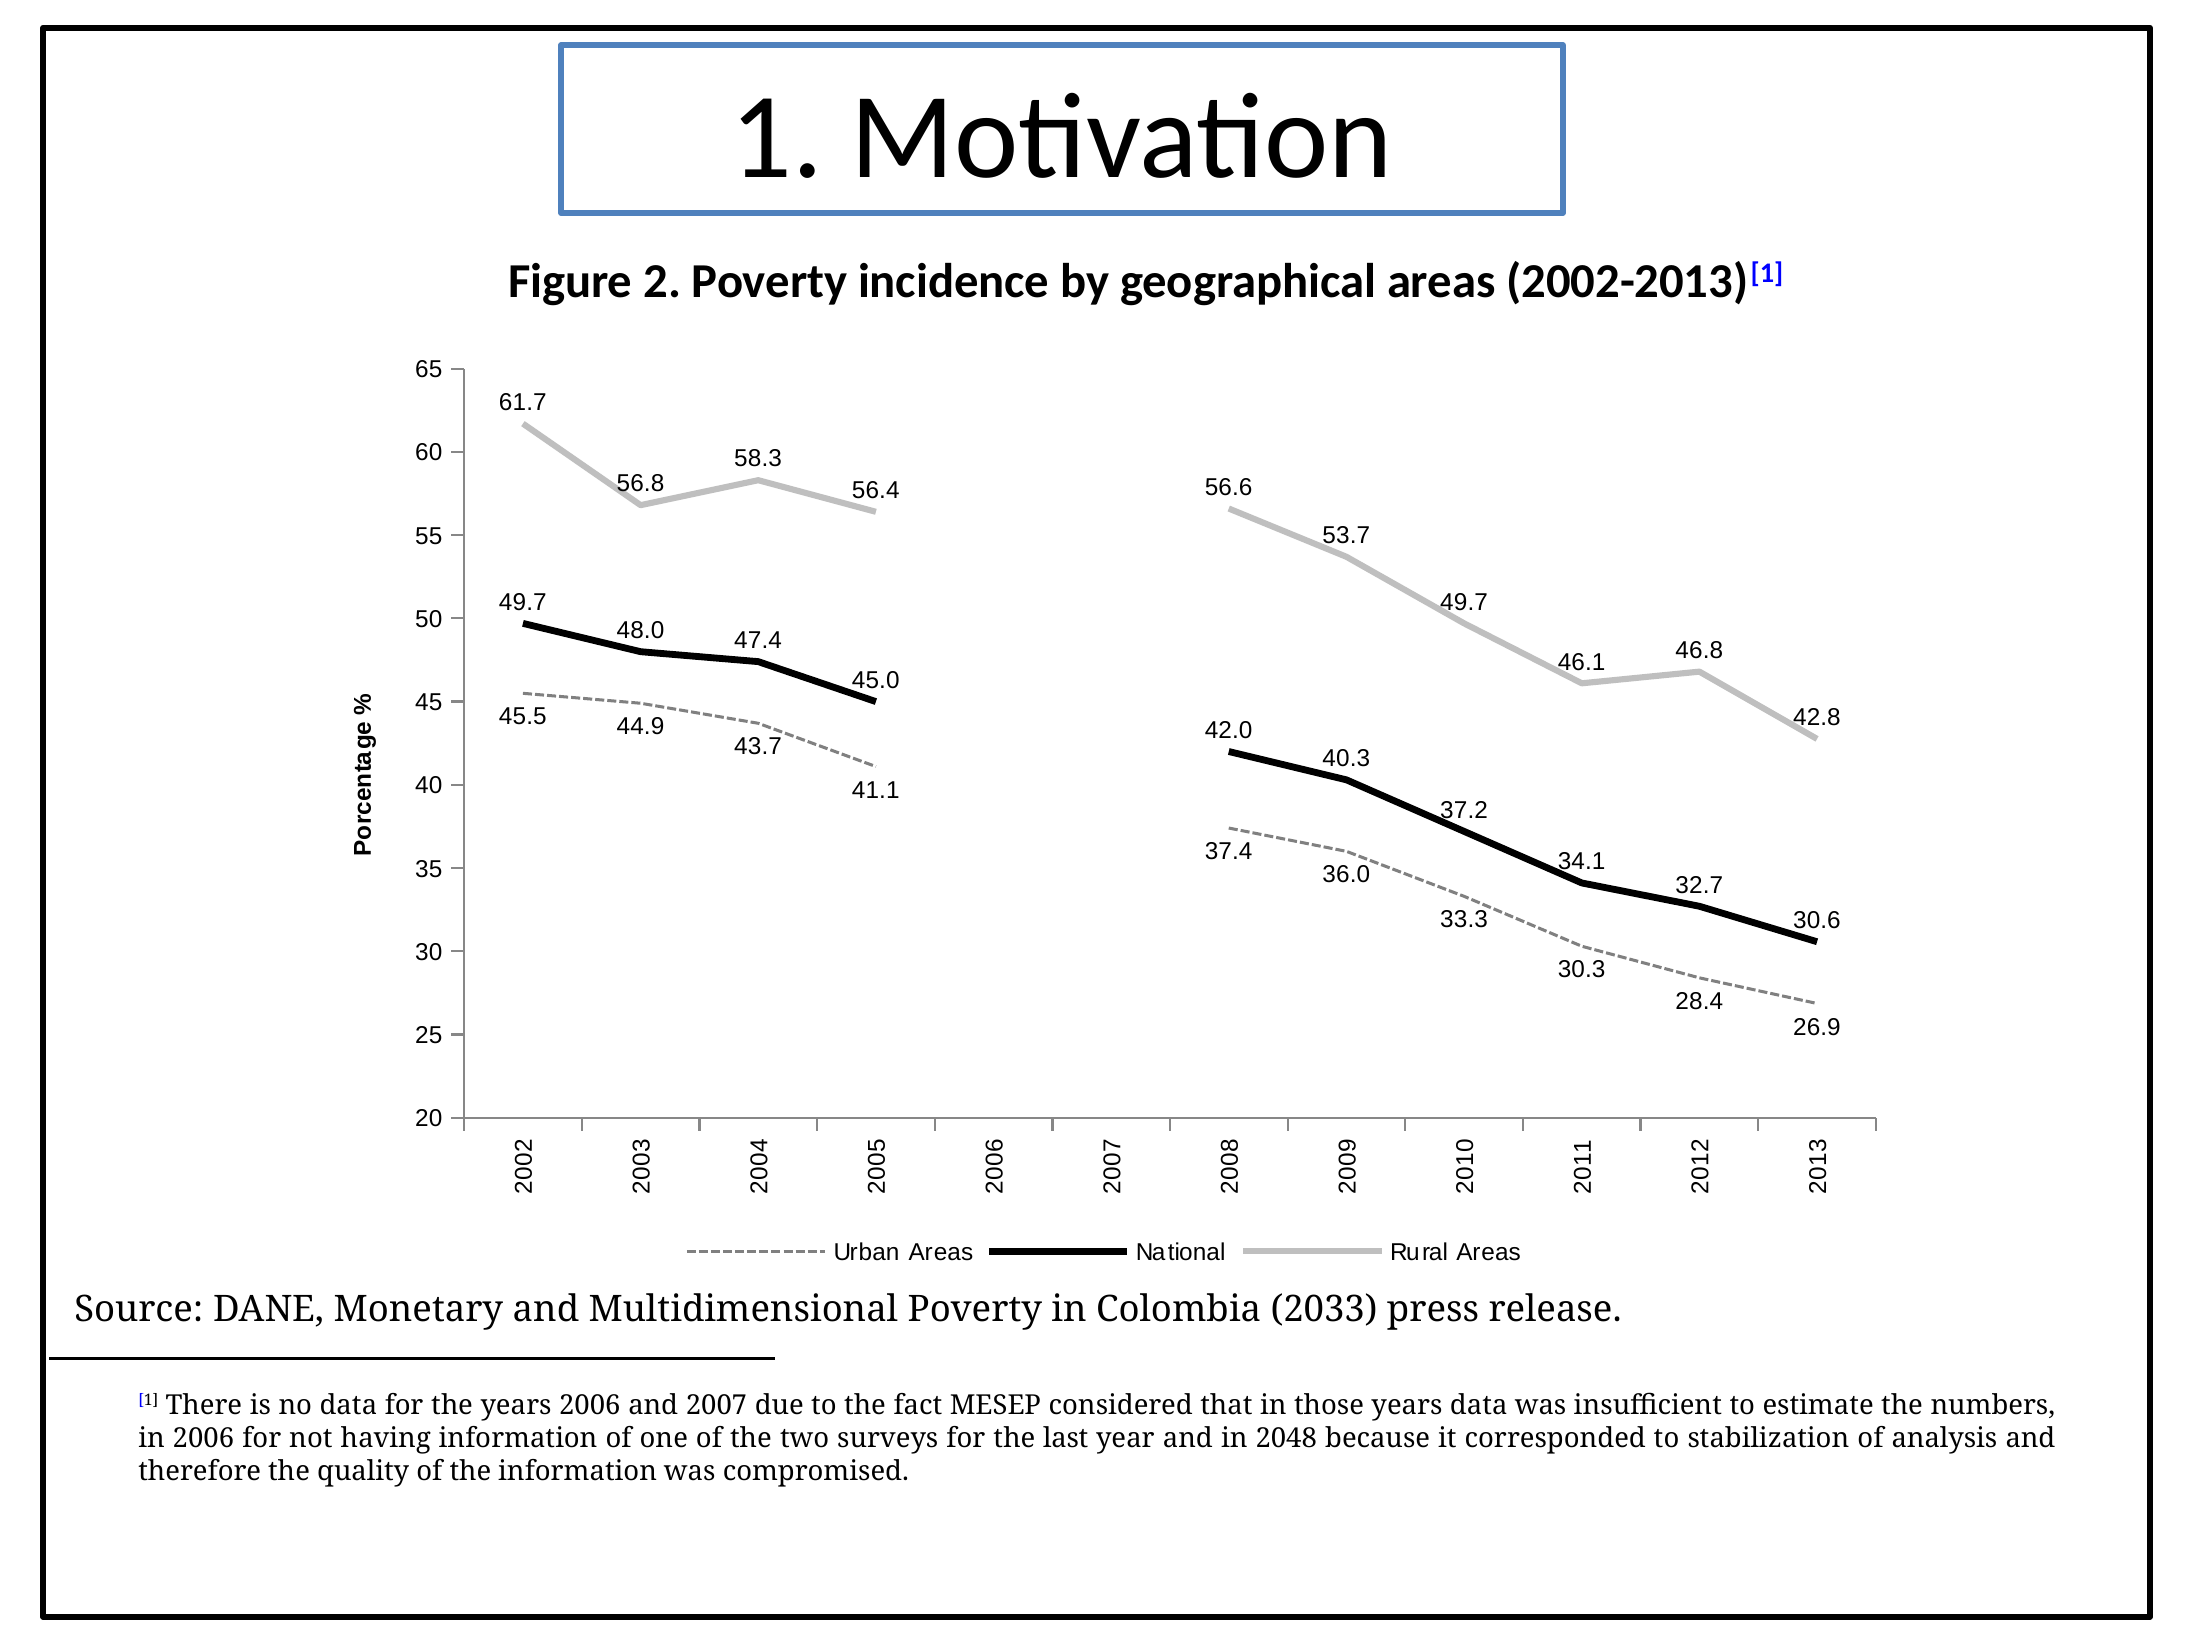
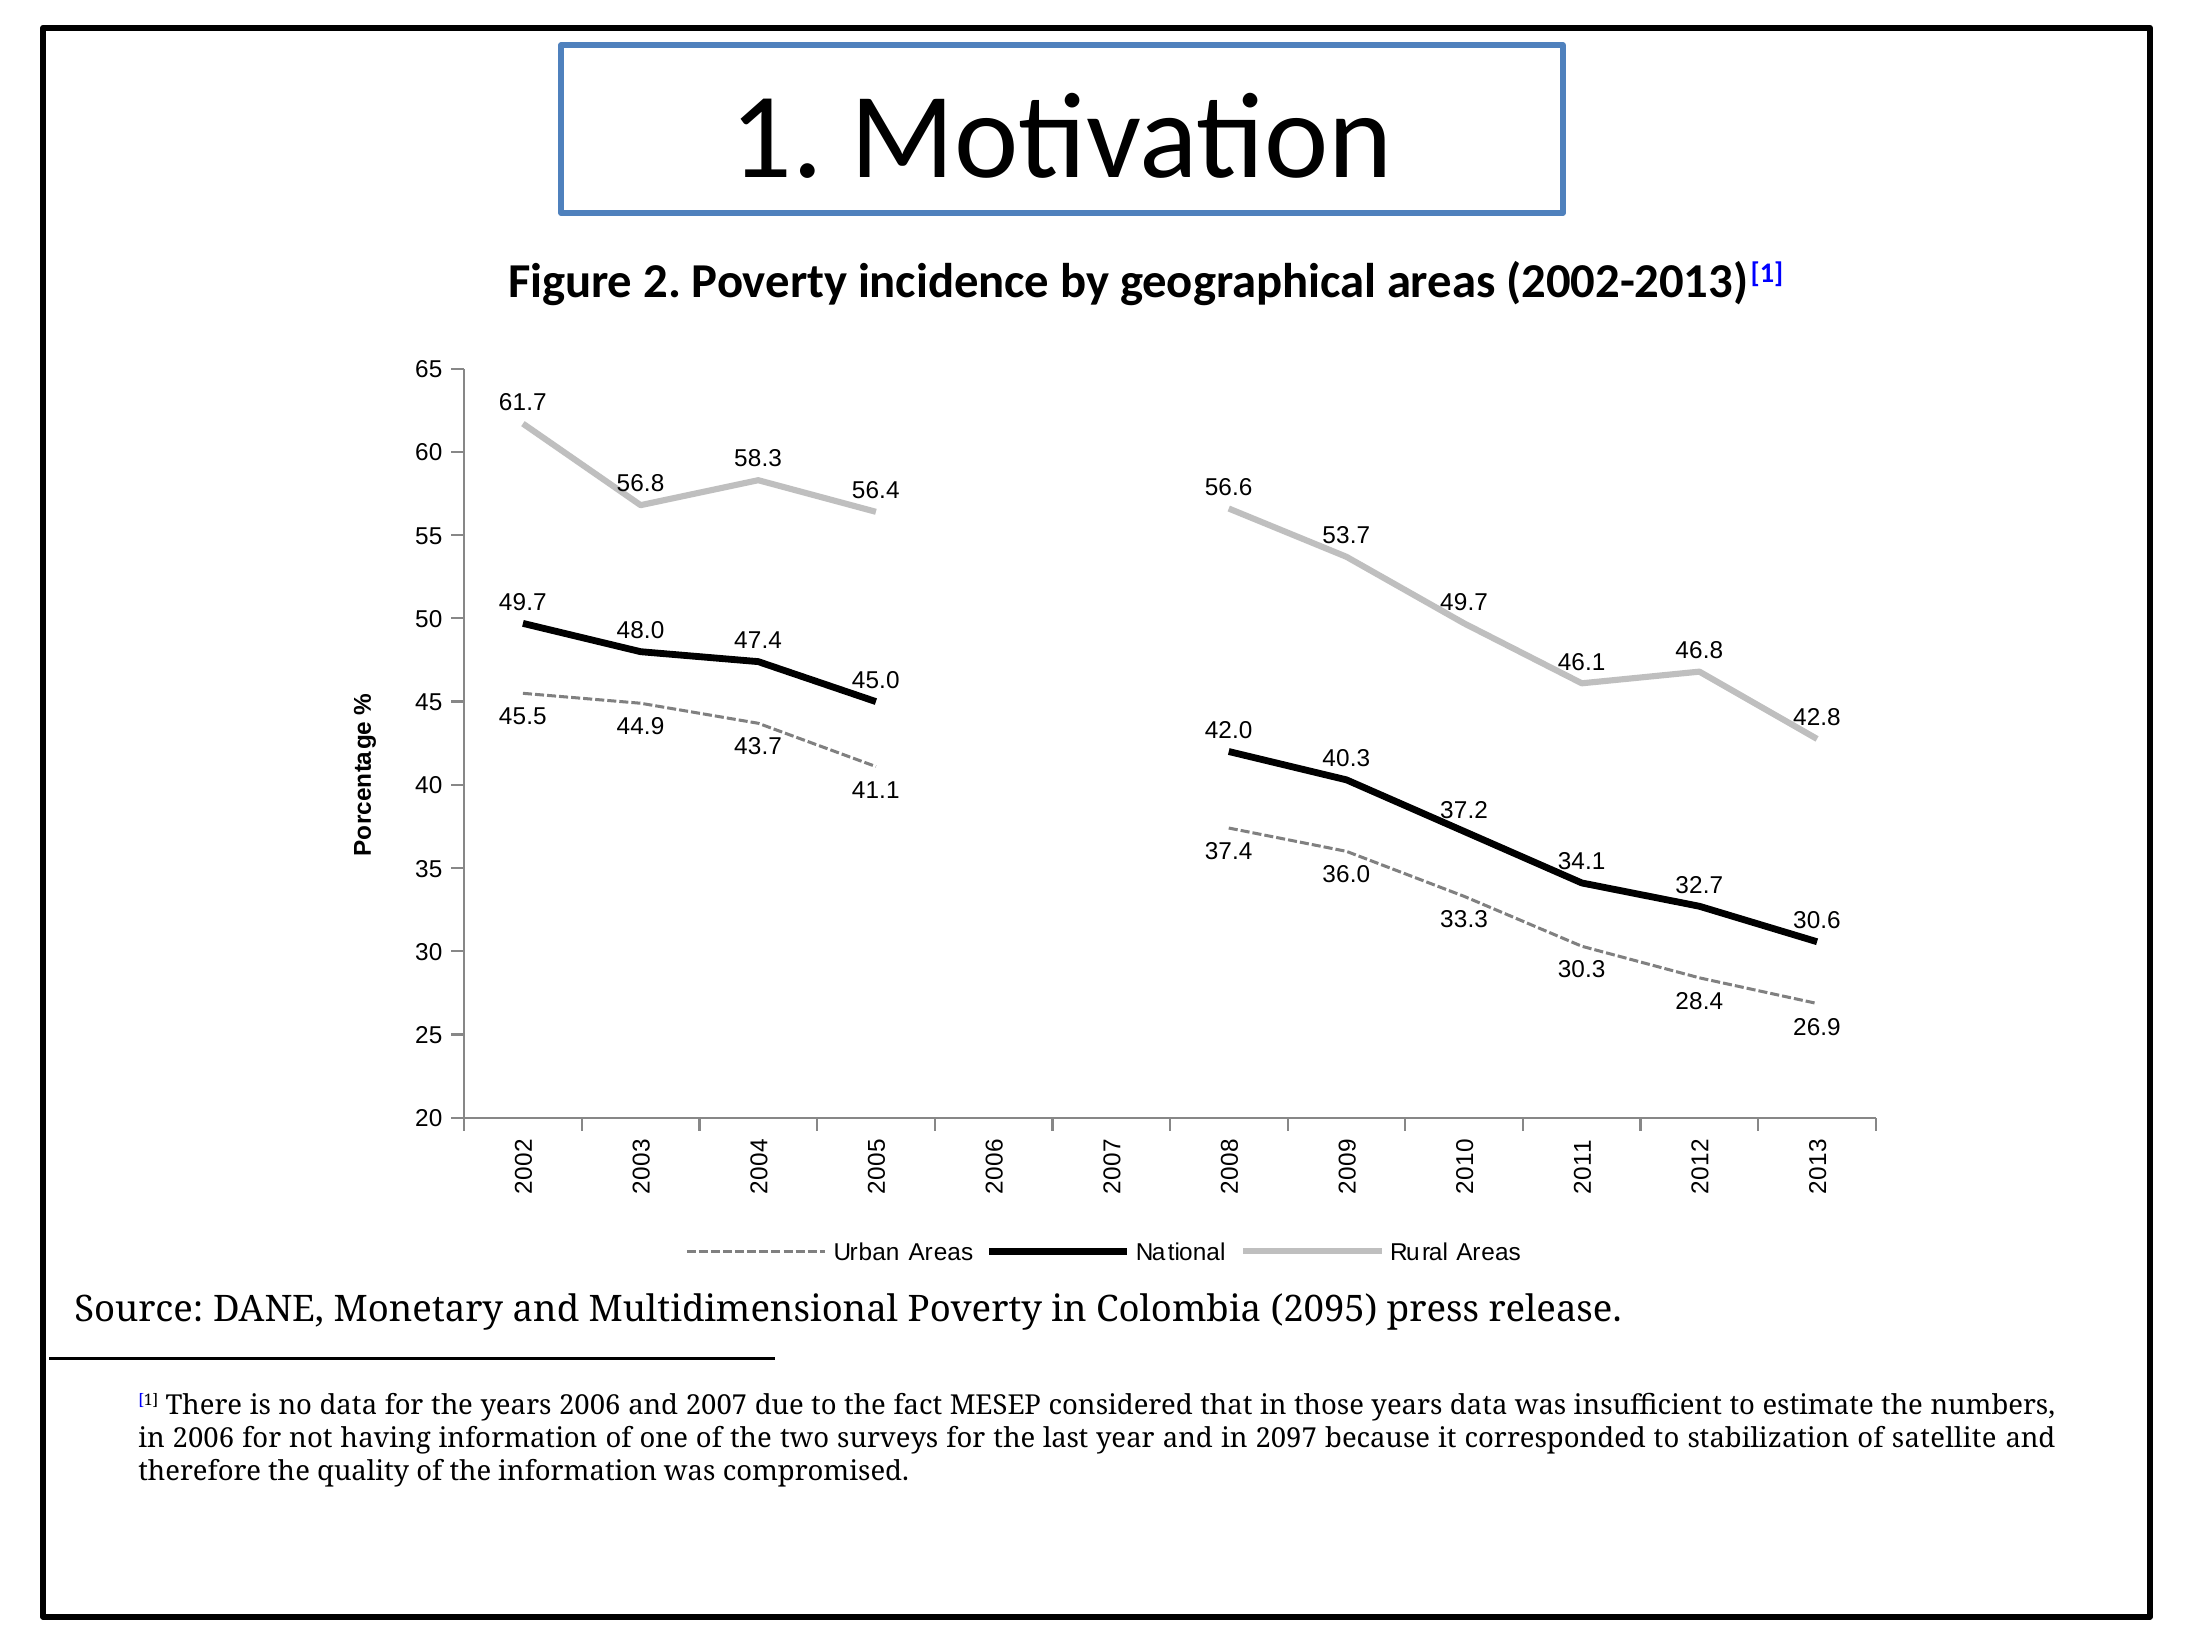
2033: 2033 -> 2095
2048: 2048 -> 2097
analysis: analysis -> satellite
